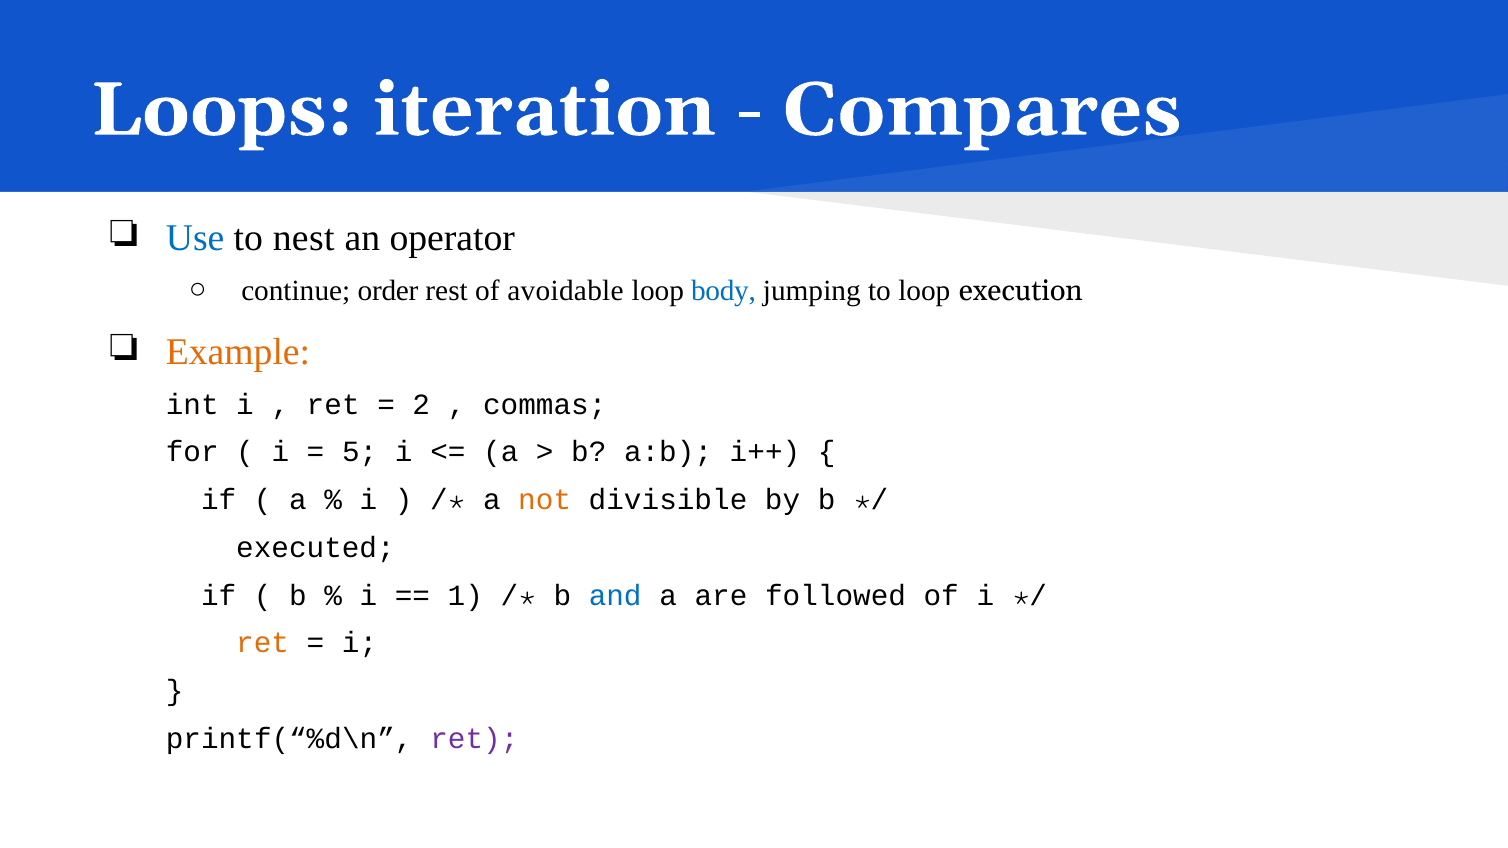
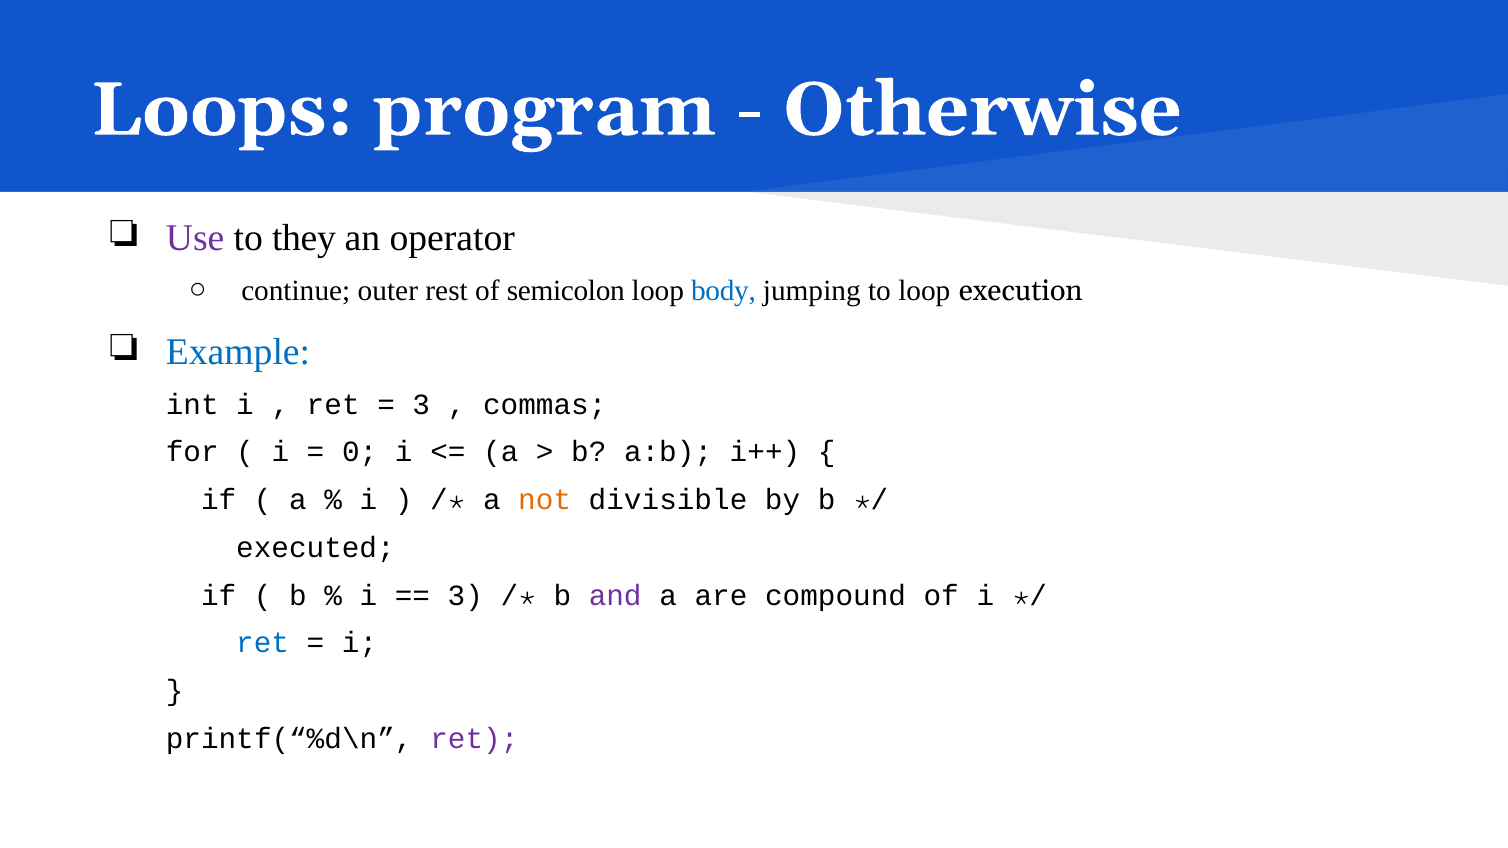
iteration: iteration -> program
Compares: Compares -> Otherwise
Use colour: blue -> purple
nest: nest -> they
order: order -> outer
avoidable: avoidable -> semicolon
Example colour: orange -> blue
2 at (421, 404): 2 -> 3
5: 5 -> 0
1 at (465, 596): 1 -> 3
and colour: blue -> purple
followed: followed -> compound
ret at (263, 643) colour: orange -> blue
